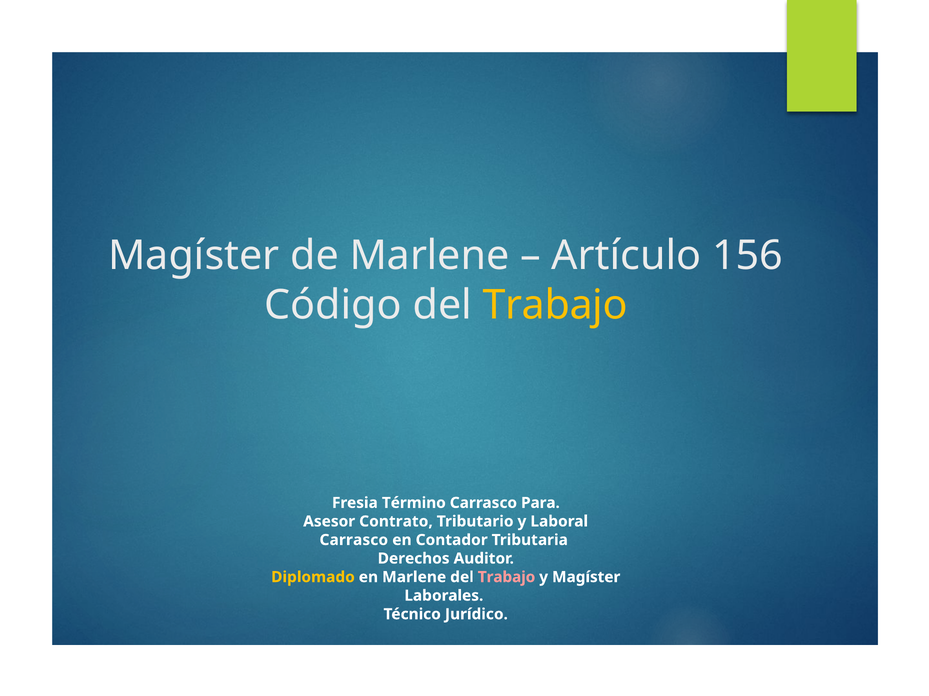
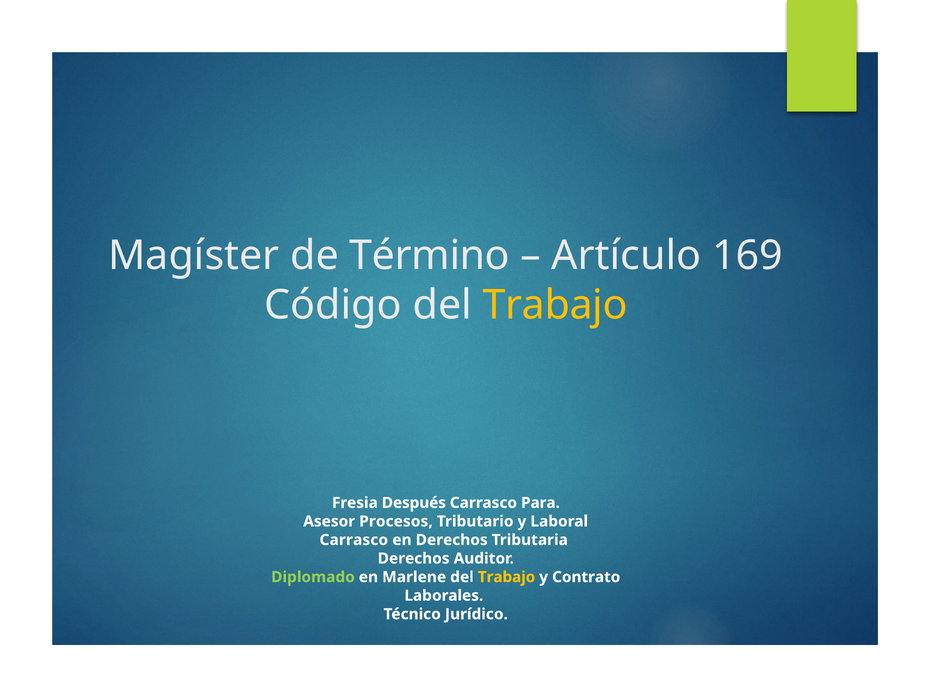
de Marlene: Marlene -> Término
156: 156 -> 169
Término: Término -> Después
Contrato: Contrato -> Procesos
en Contador: Contador -> Derechos
Diplomado colour: yellow -> light green
Trabajo at (507, 578) colour: pink -> yellow
y Magíster: Magíster -> Contrato
